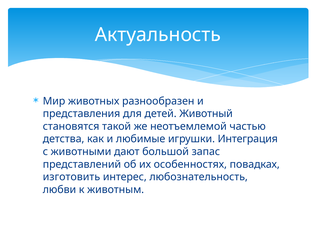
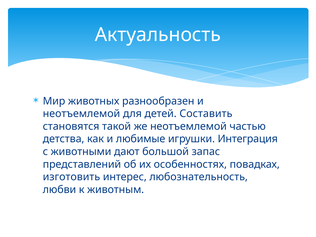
представления at (81, 114): представления -> неотъемлемой
Животный: Животный -> Составить
